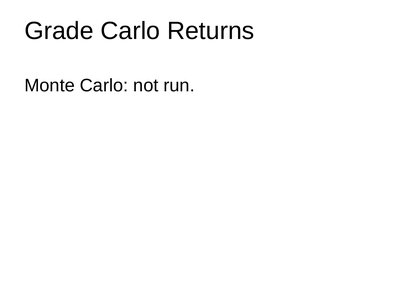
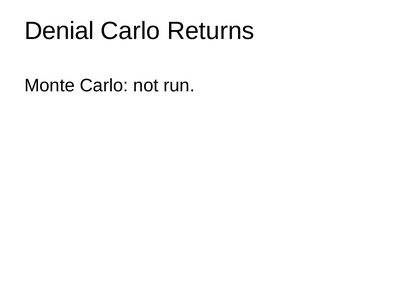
Grade: Grade -> Denial
